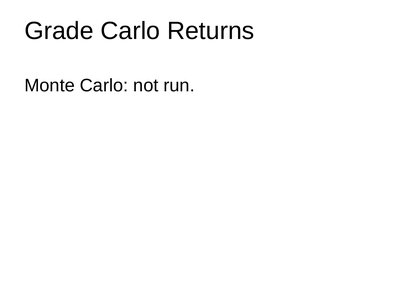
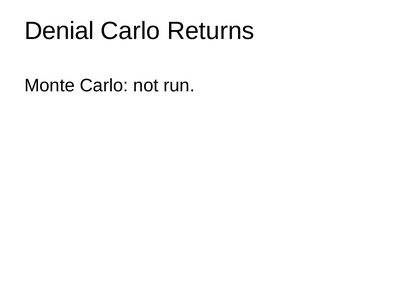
Grade: Grade -> Denial
